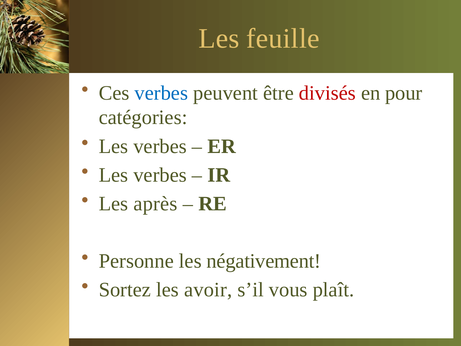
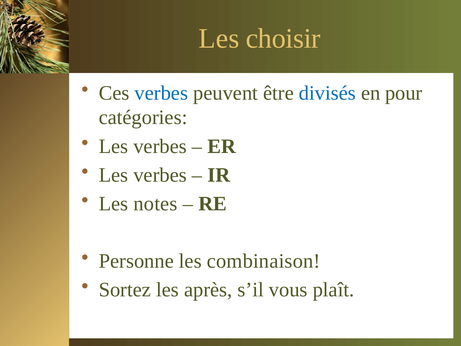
feuille: feuille -> choisir
divisés colour: red -> blue
après: après -> notes
négativement: négativement -> combinaison
avoir: avoir -> après
